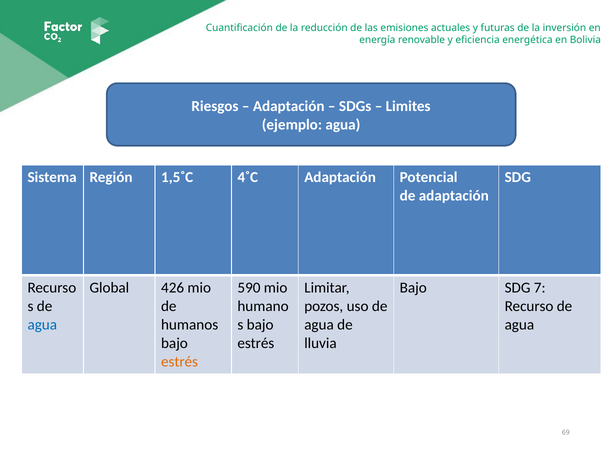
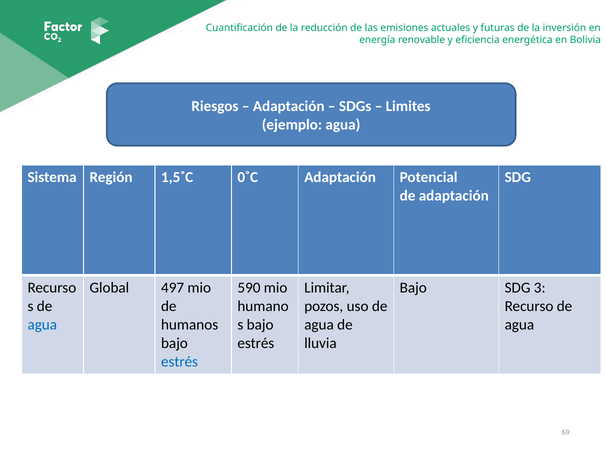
4˚C: 4˚C -> 0˚C
426: 426 -> 497
7: 7 -> 3
estrés at (180, 362) colour: orange -> blue
